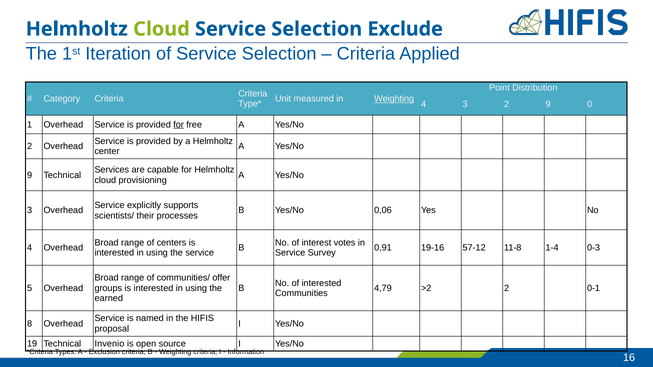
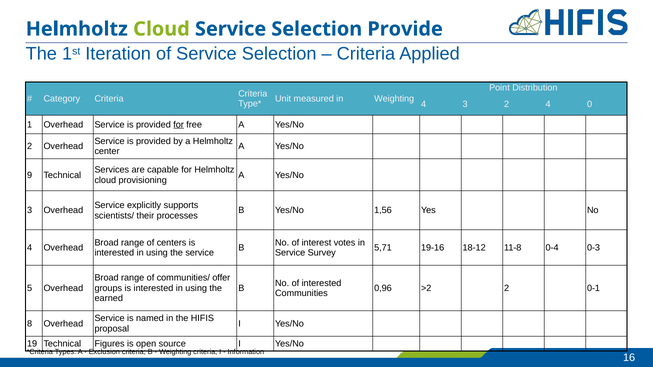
Exclude: Exclude -> Provide
Weighting at (394, 99) underline: present -> none
2 9: 9 -> 4
0,06: 0,06 -> 1,56
0,91: 0,91 -> 5,71
57-12: 57-12 -> 18-12
1-4: 1-4 -> 0-4
4,79: 4,79 -> 0,96
Invenio: Invenio -> Figures
